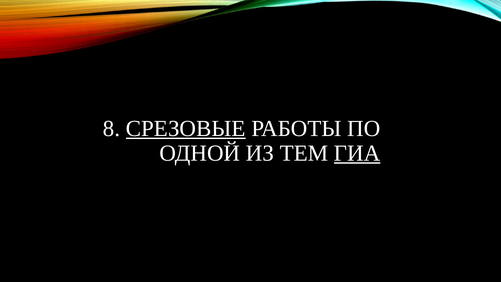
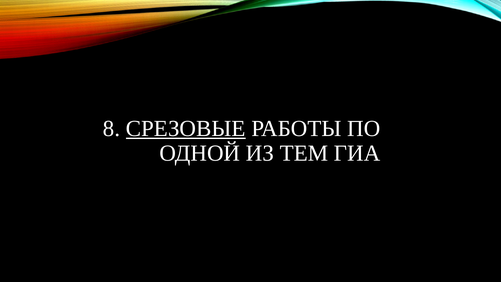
ГИА underline: present -> none
